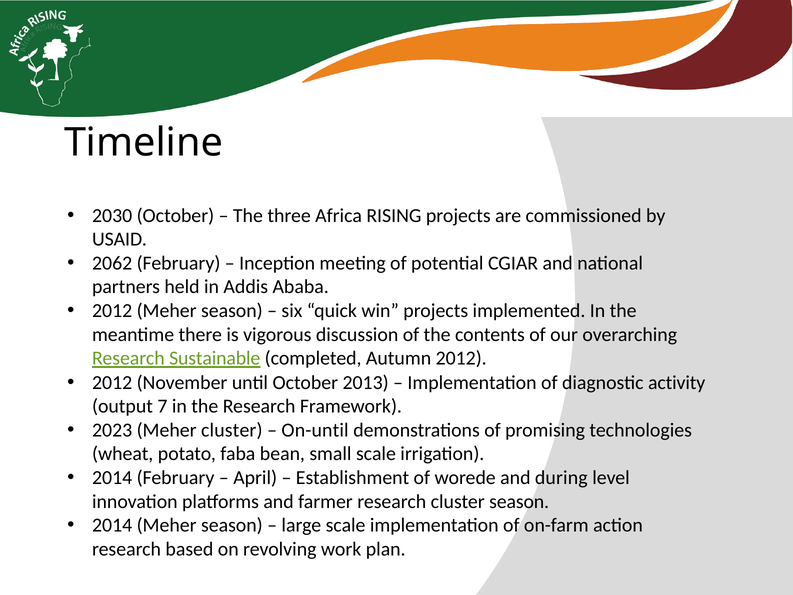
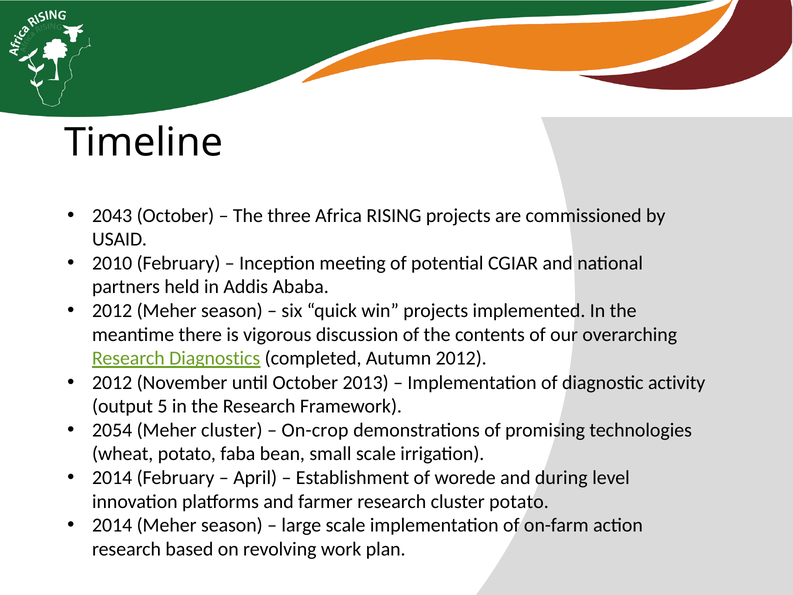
2030: 2030 -> 2043
2062: 2062 -> 2010
Sustainable: Sustainable -> Diagnostics
7: 7 -> 5
2023: 2023 -> 2054
On-until: On-until -> On-crop
cluster season: season -> potato
